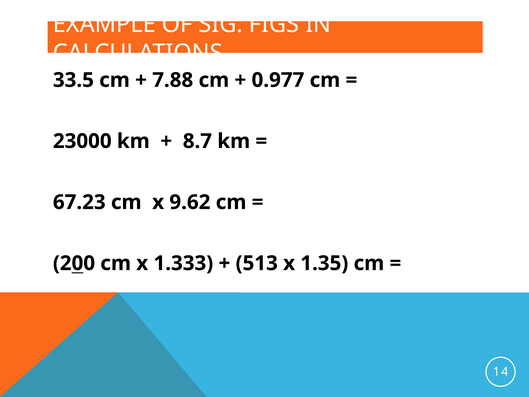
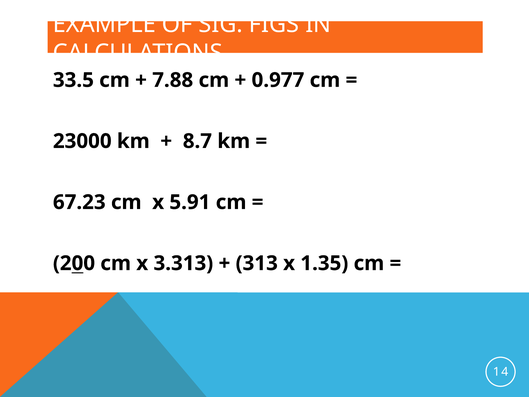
9.62: 9.62 -> 5.91
1.333: 1.333 -> 3.313
513: 513 -> 313
